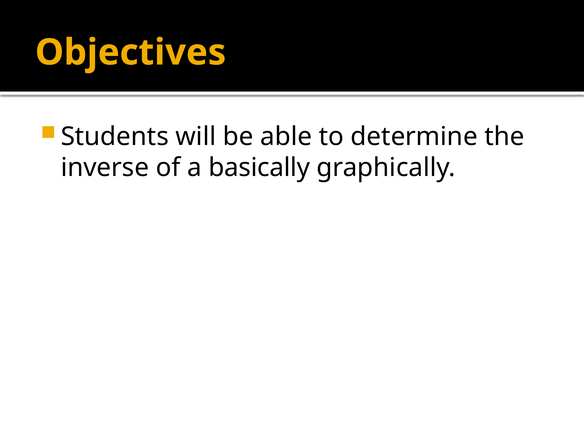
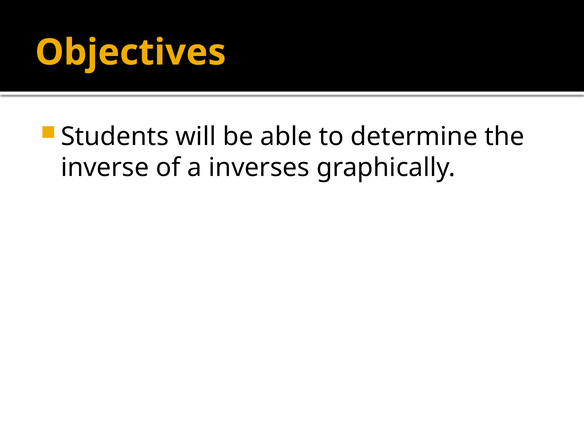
basically: basically -> inverses
